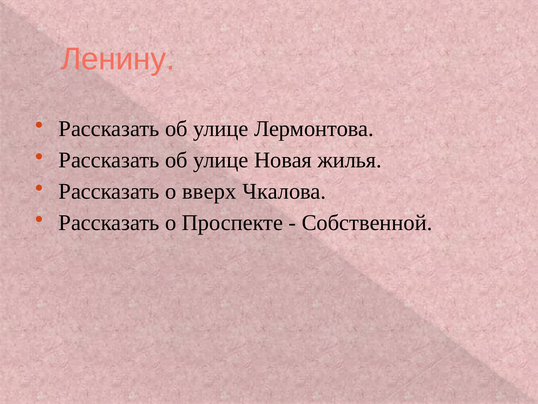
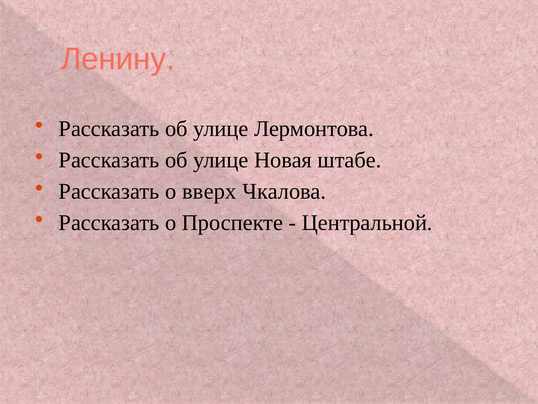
жилья: жилья -> штабе
Собственной: Собственной -> Центральной
